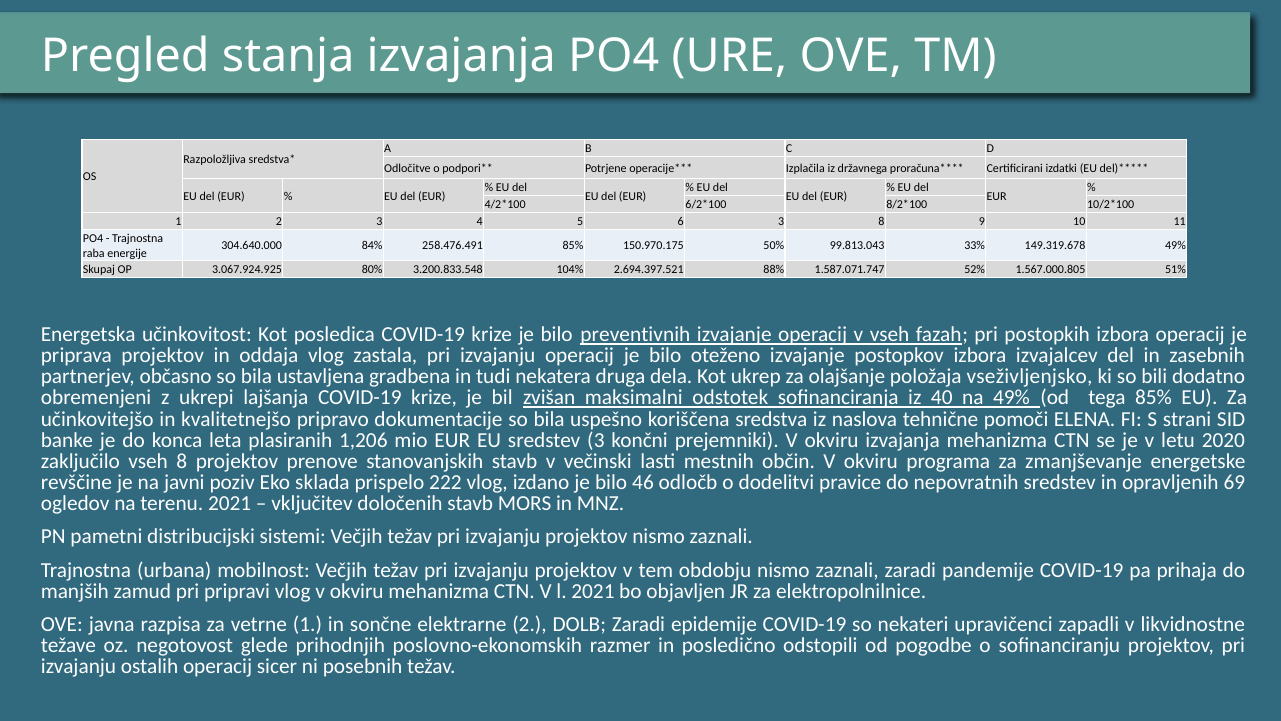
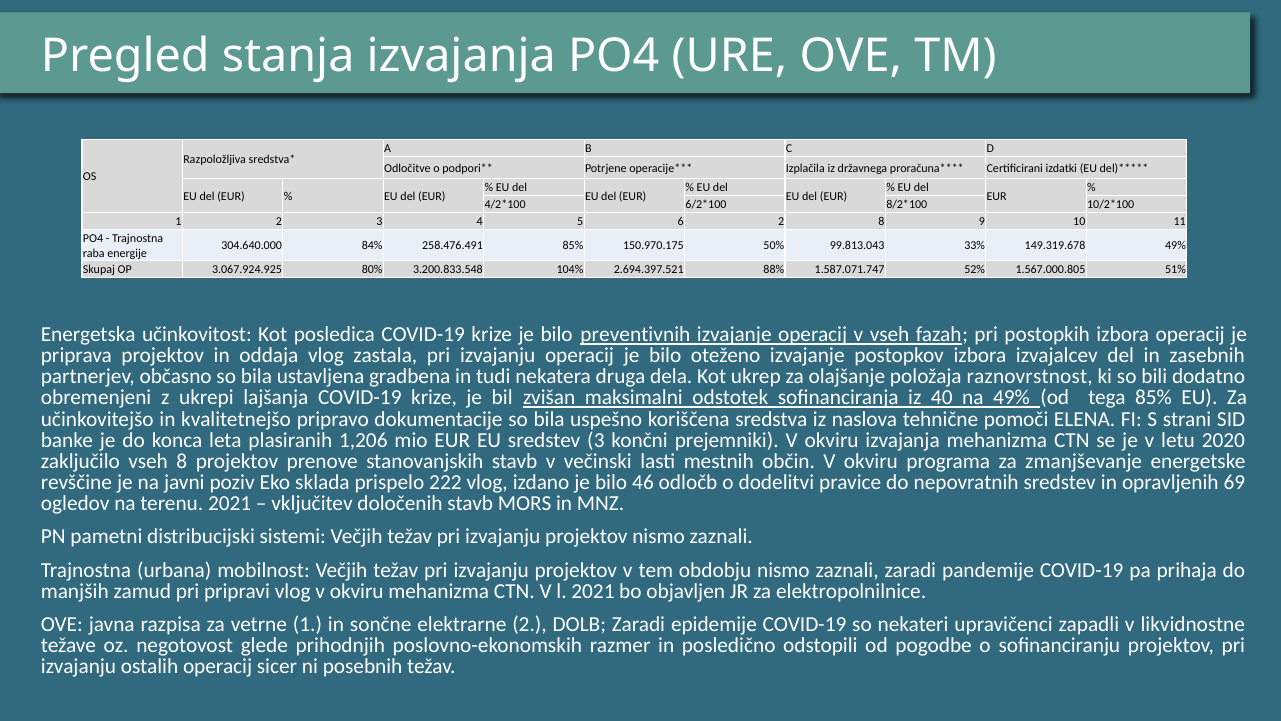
6 3: 3 -> 2
vseživljenjsko: vseživljenjsko -> raznovrstnost
